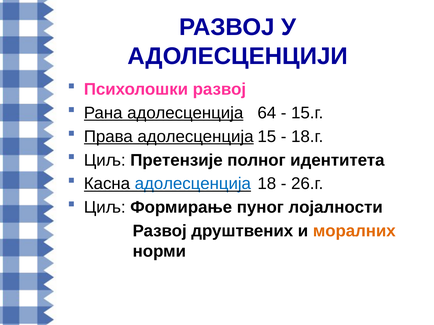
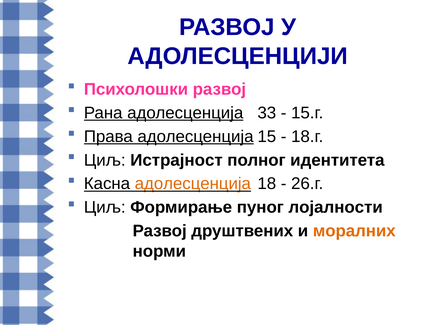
64: 64 -> 33
Претензије: Претензије -> Истрајност
адолесценција at (193, 184) colour: blue -> orange
